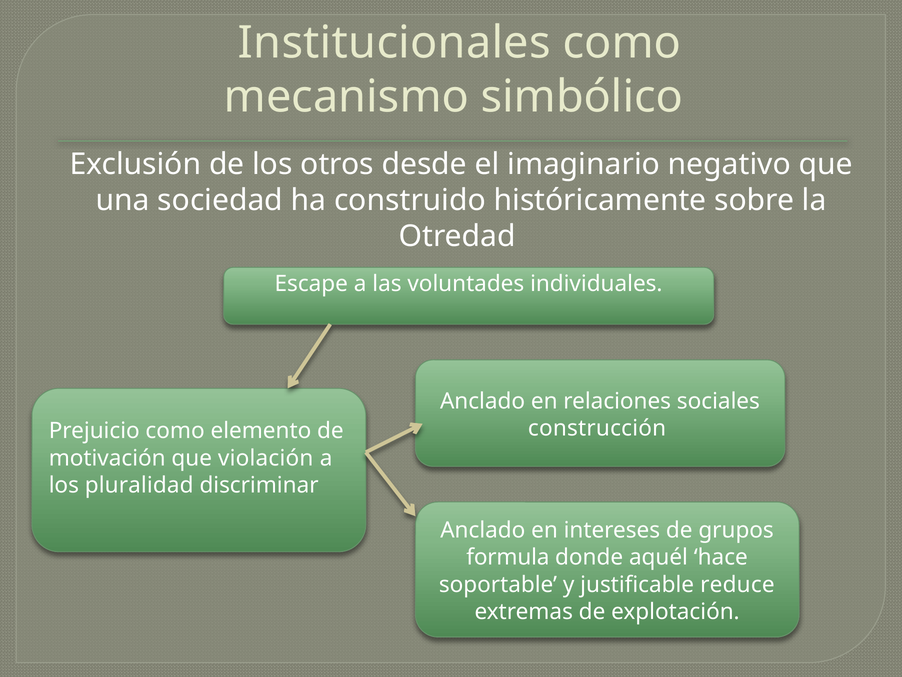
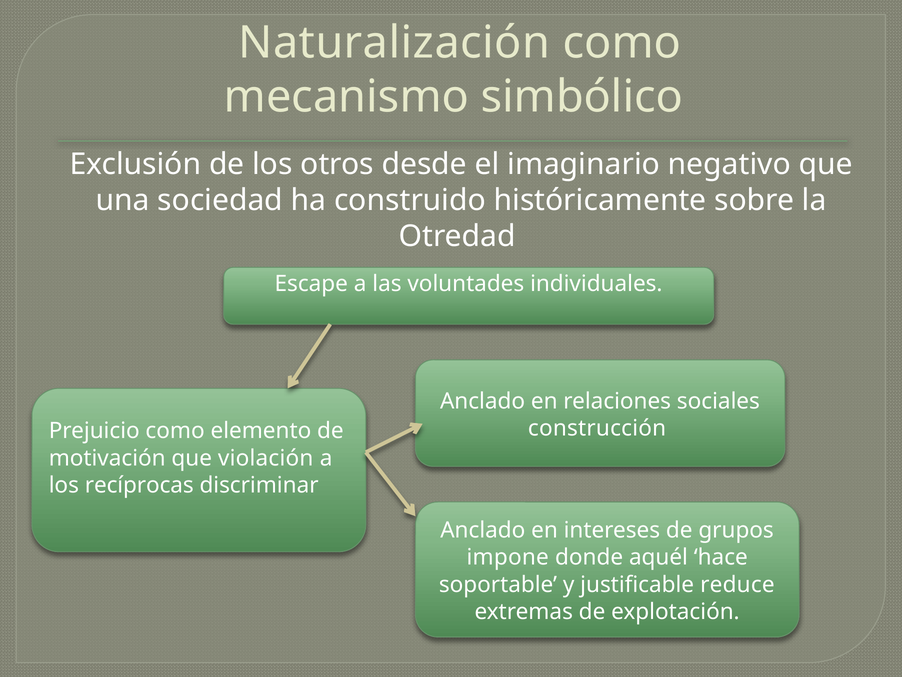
Institucionales: Institucionales -> Naturalización
pluralidad: pluralidad -> recíprocas
formula: formula -> impone
